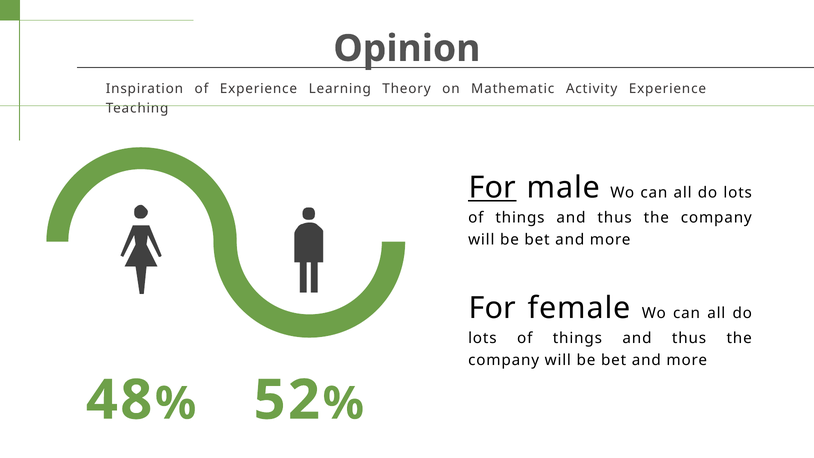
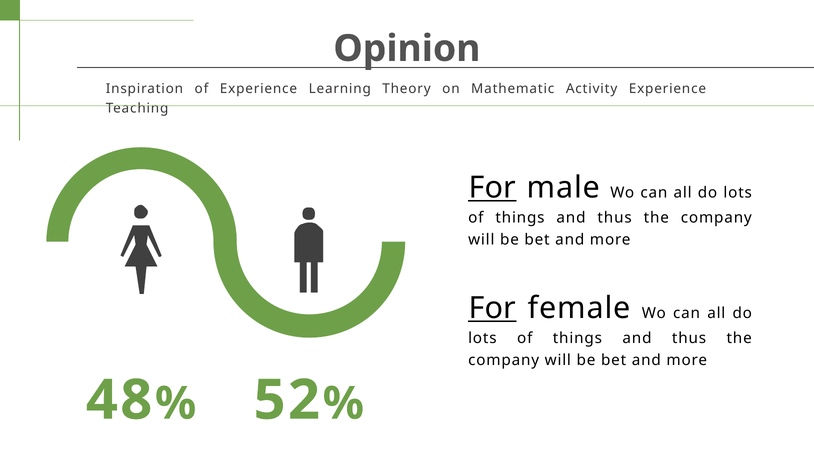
For at (492, 308) underline: none -> present
